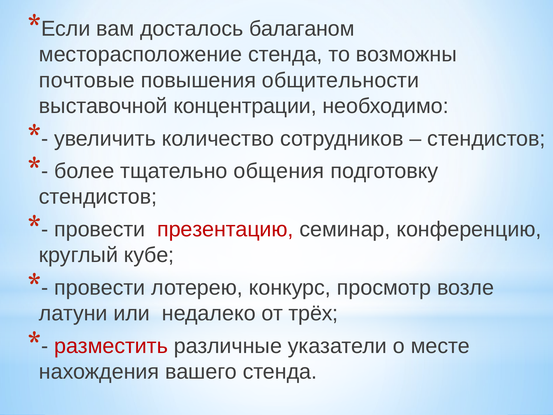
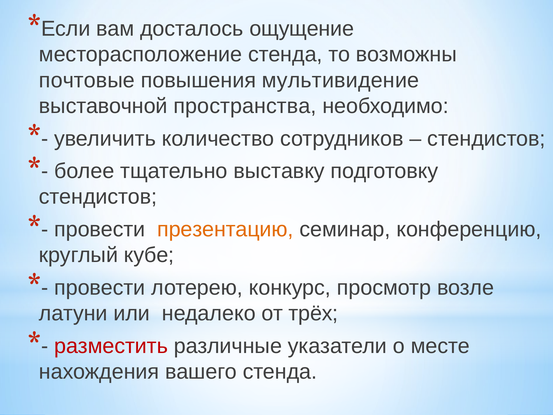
балаганом: балаганом -> ощущение
общительности: общительности -> мультивидение
концентрации: концентрации -> пространства
общения: общения -> выставку
презентацию colour: red -> orange
